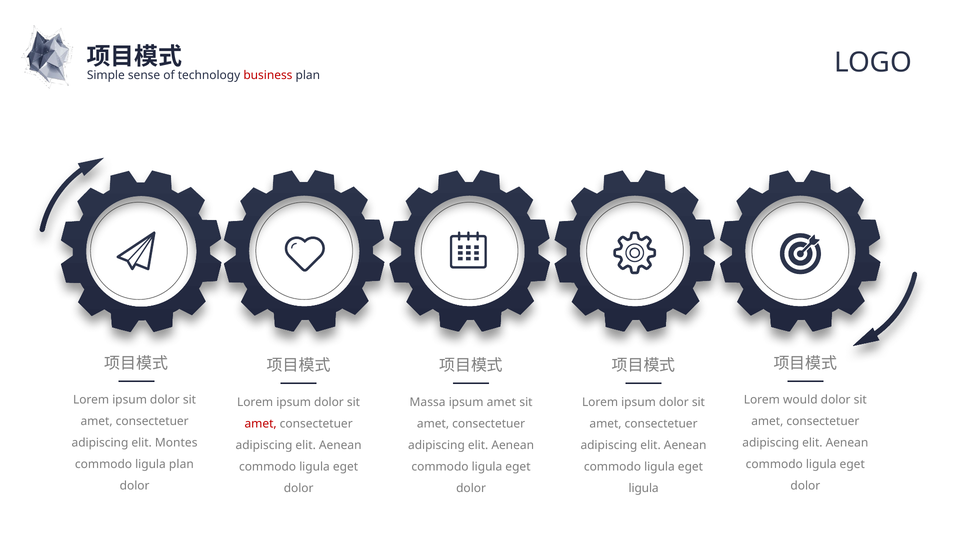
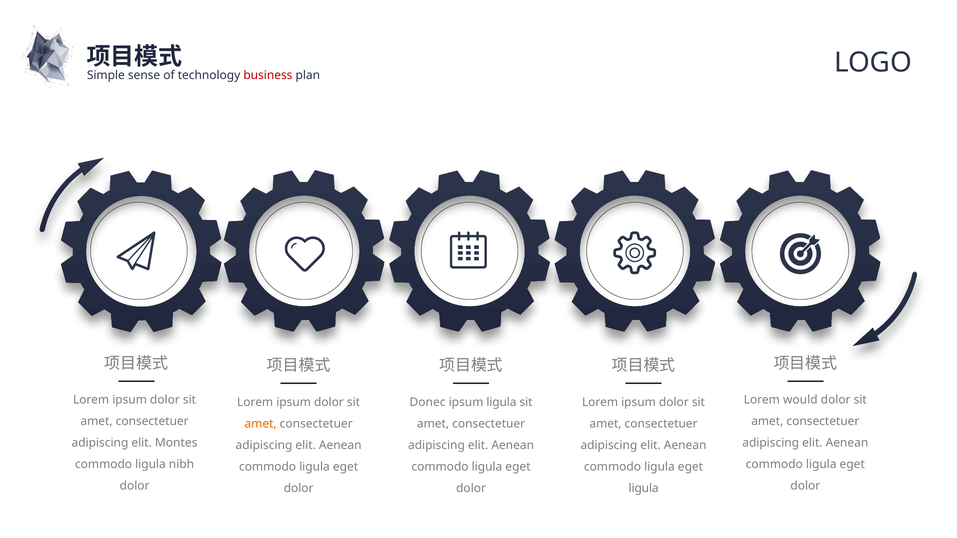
Massa: Massa -> Donec
ipsum amet: amet -> ligula
amet at (261, 424) colour: red -> orange
ligula plan: plan -> nibh
